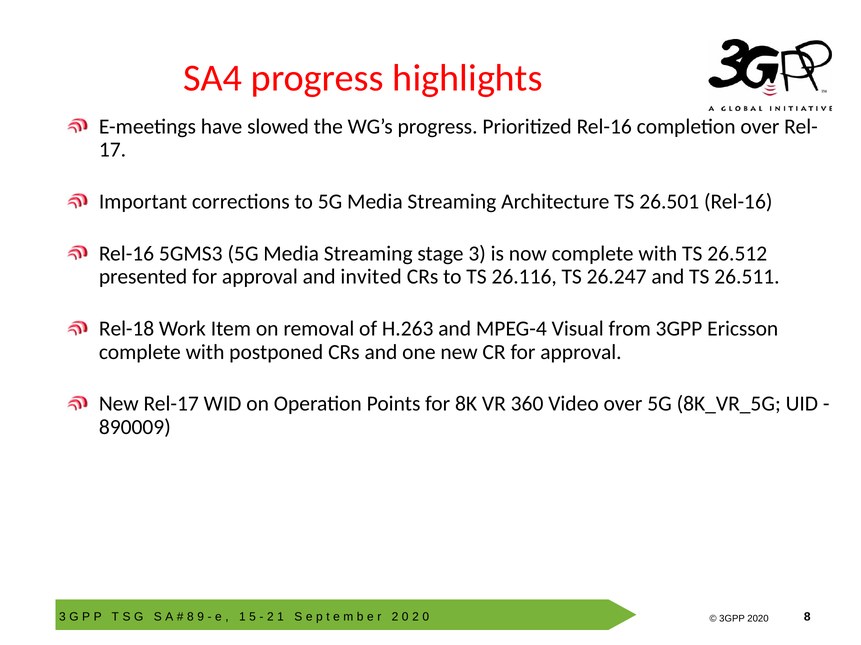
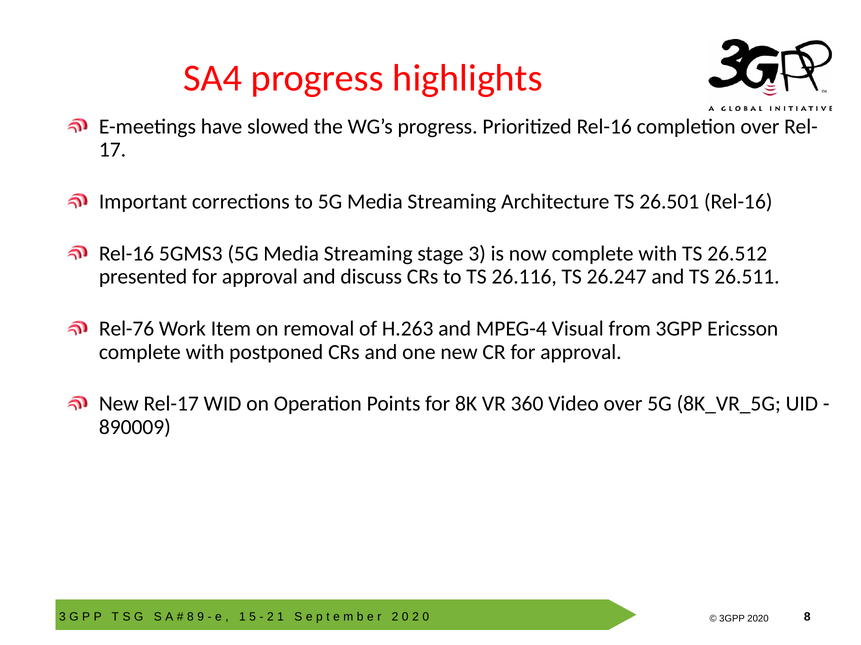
invited: invited -> discuss
Rel-18: Rel-18 -> Rel-76
